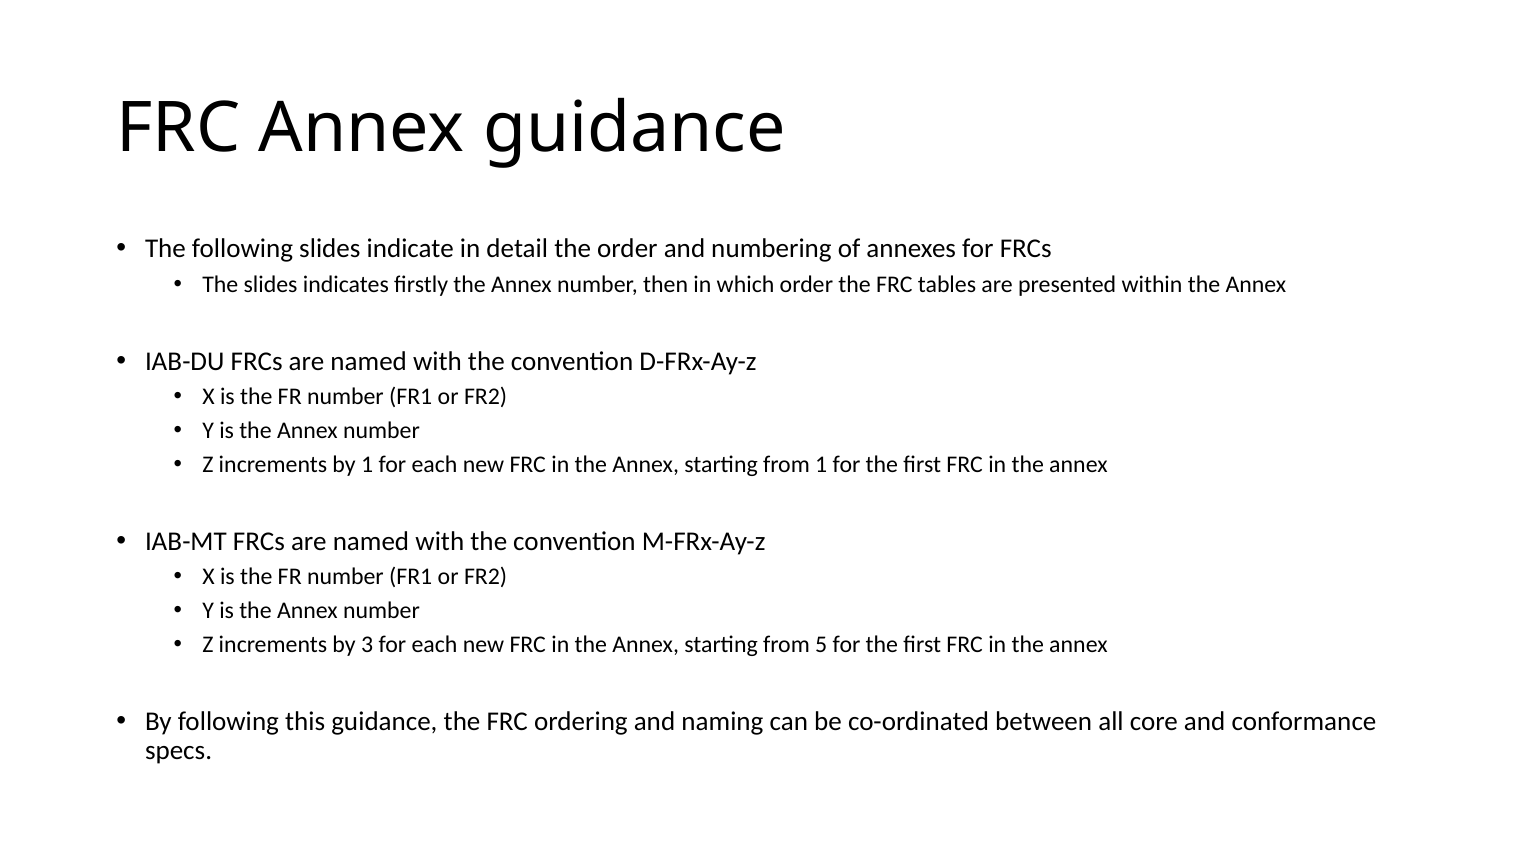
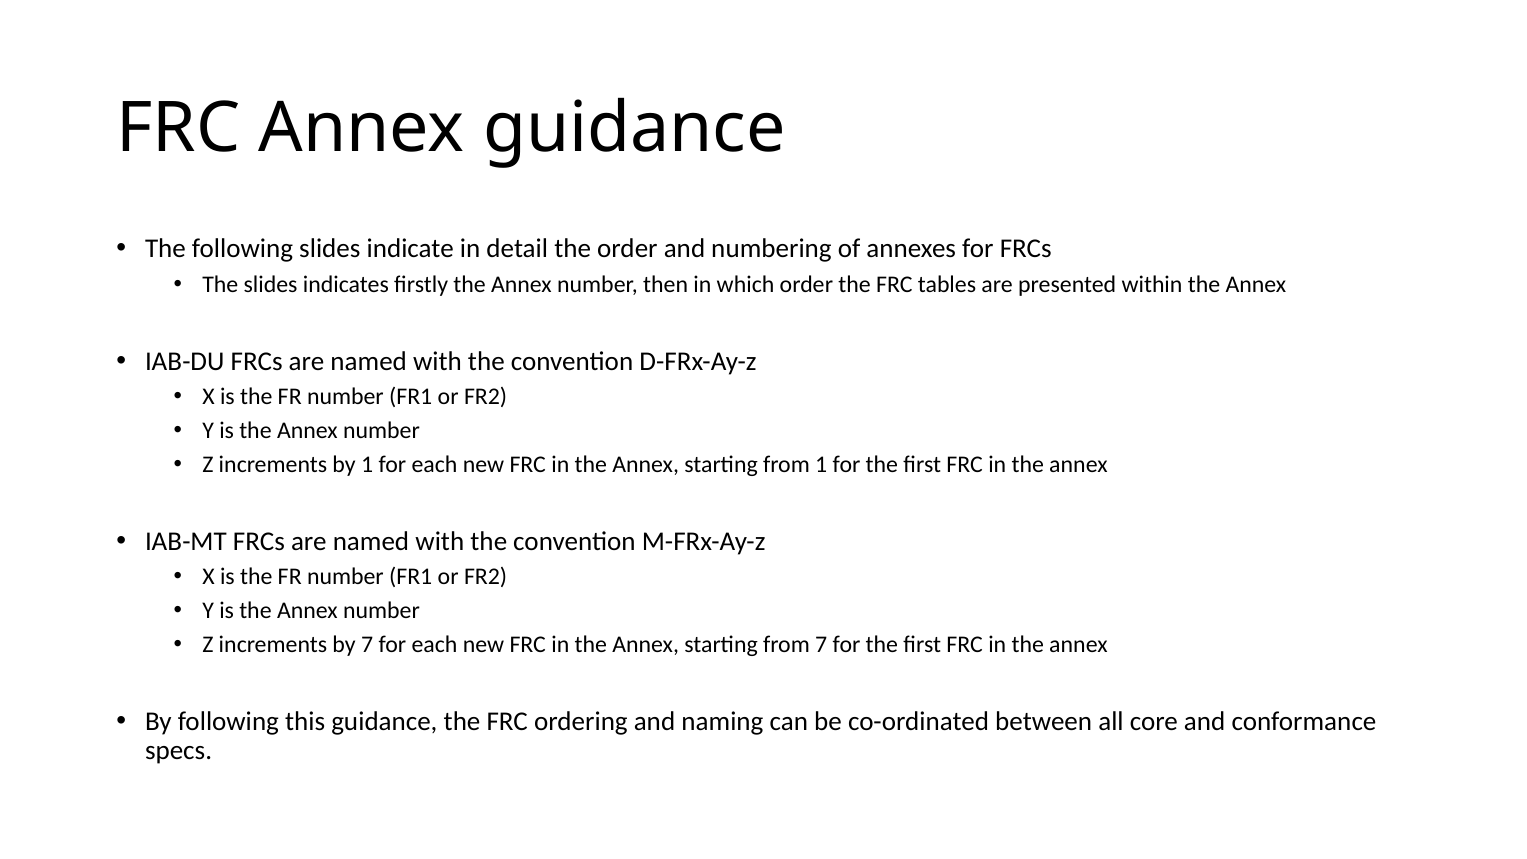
by 3: 3 -> 7
from 5: 5 -> 7
